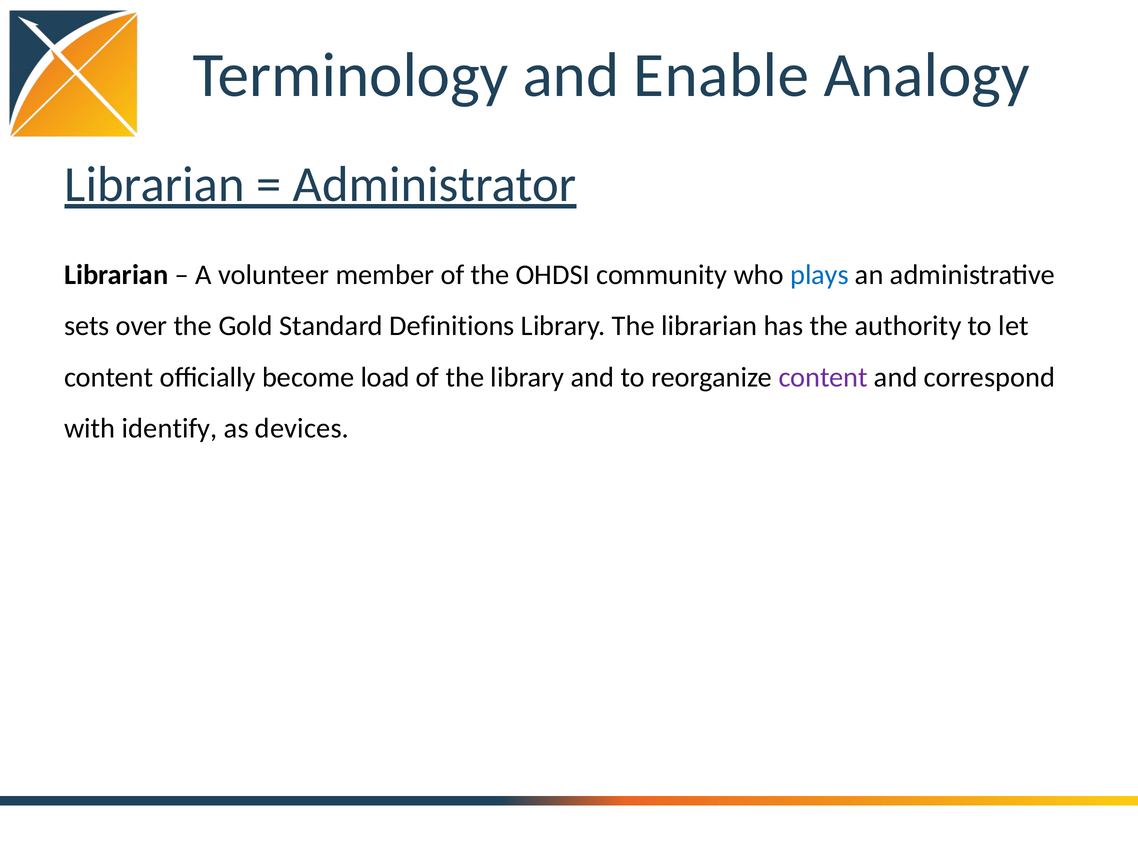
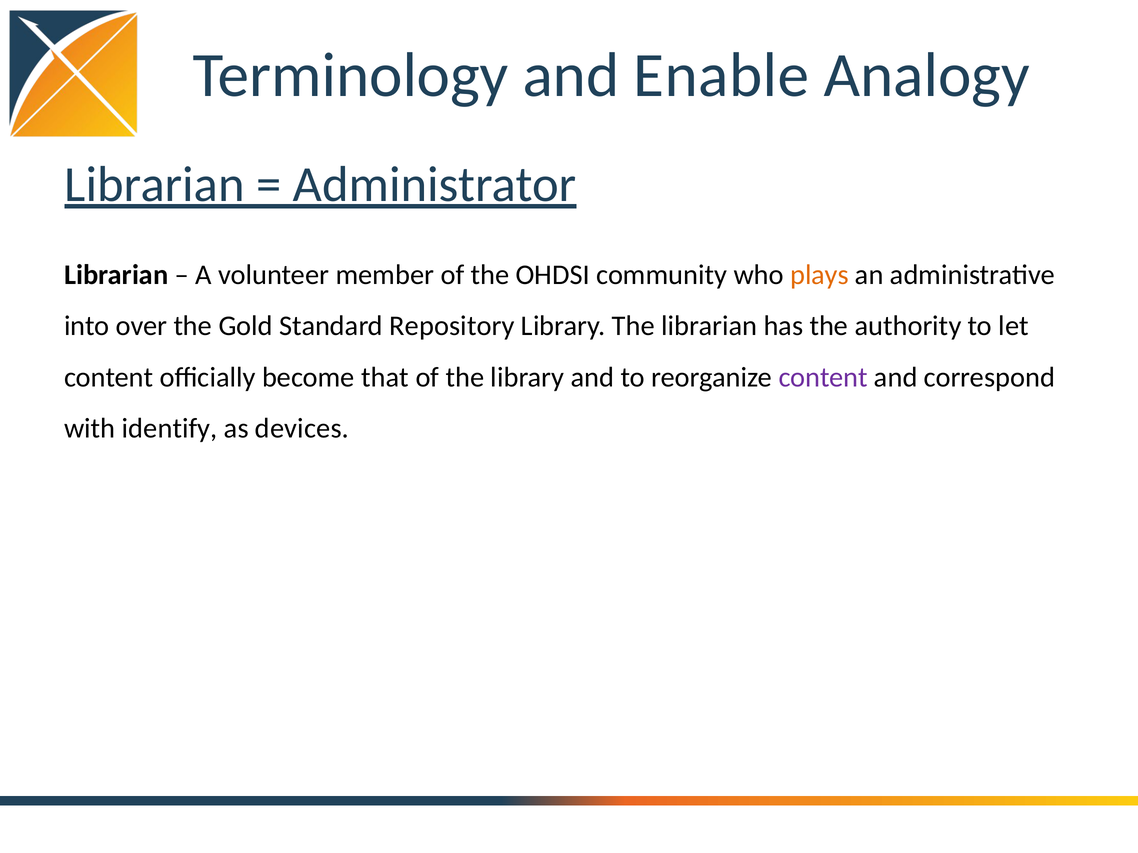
plays colour: blue -> orange
sets: sets -> into
Definitions: Definitions -> Repository
load: load -> that
